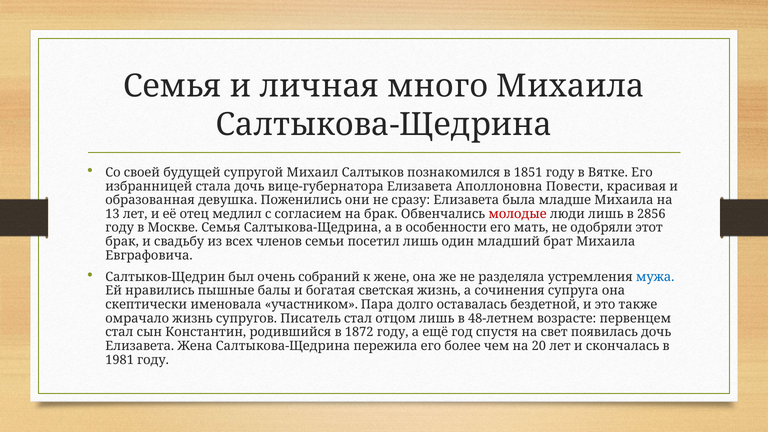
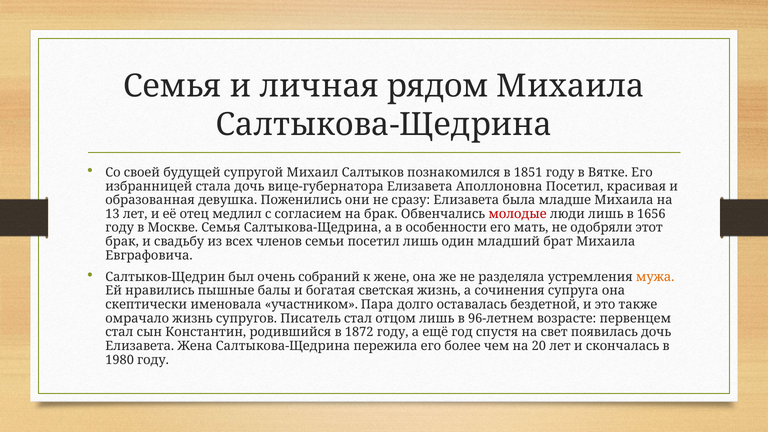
много: много -> рядом
Аполлоновна Повести: Повести -> Посетил
2856: 2856 -> 1656
мужа colour: blue -> orange
48-летнем: 48-летнем -> 96-летнем
1981: 1981 -> 1980
